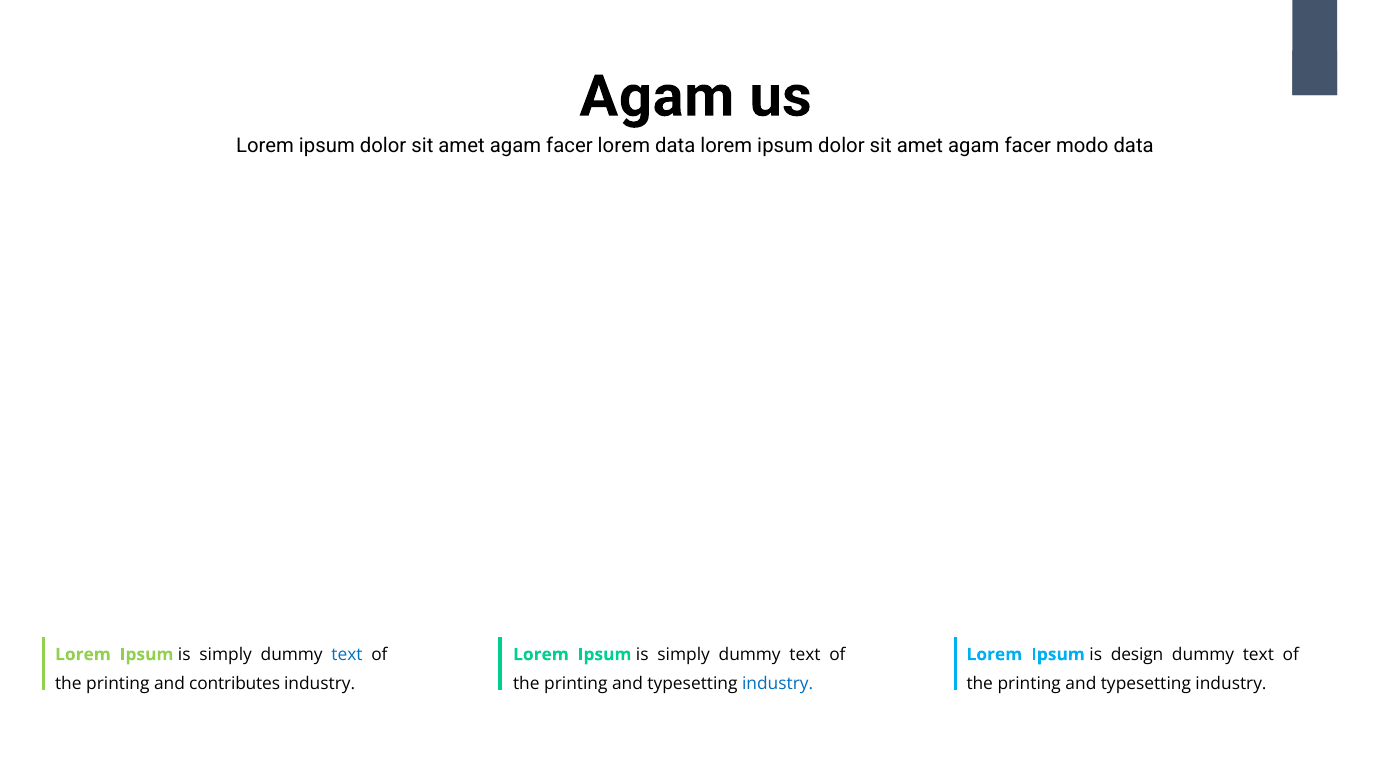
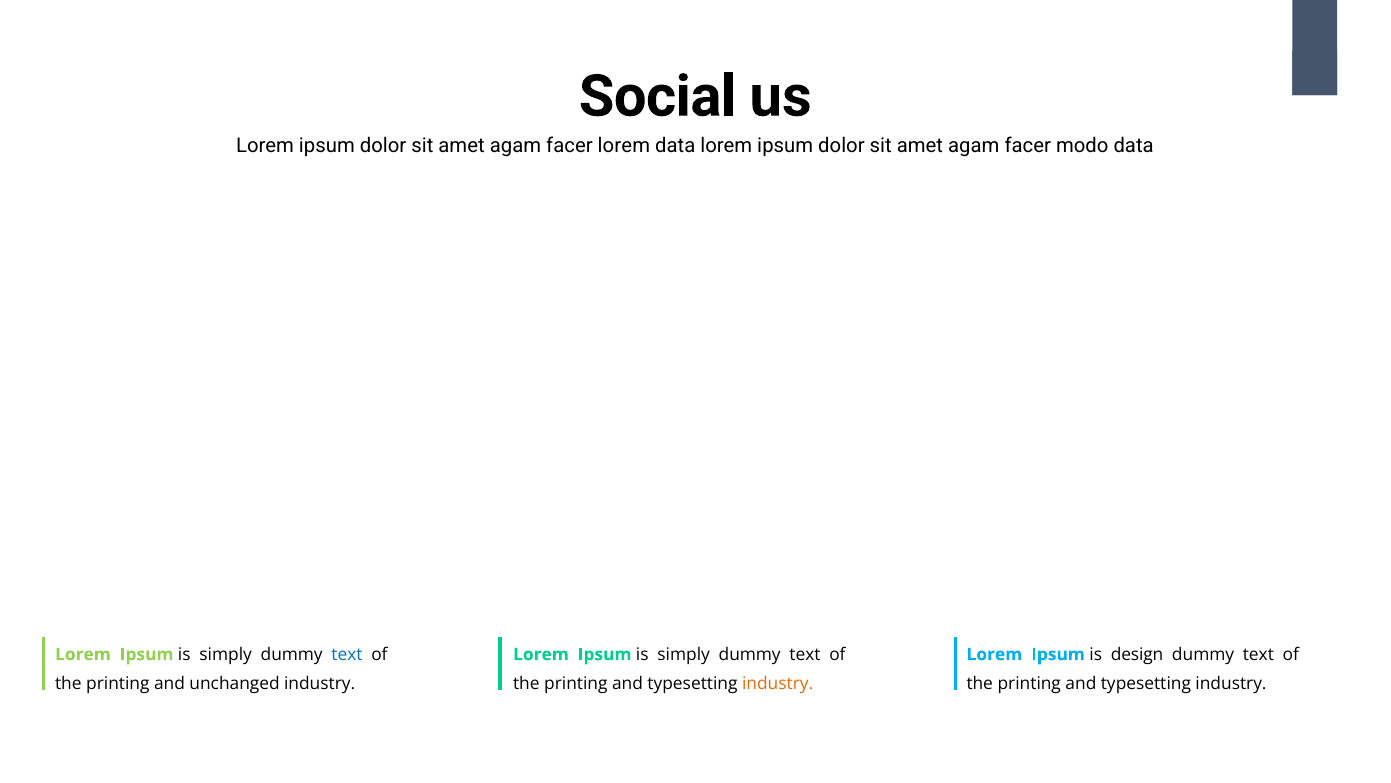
Agam at (657, 97): Agam -> Social
contributes: contributes -> unchanged
industry at (778, 683) colour: blue -> orange
